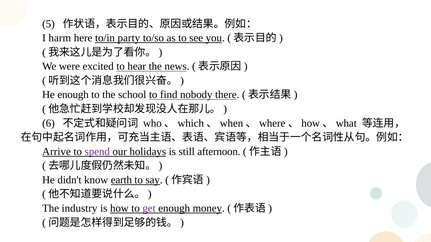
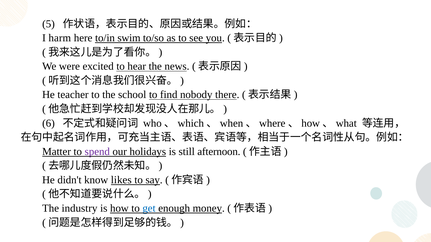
party: party -> swim
He enough: enough -> teacher
Arrive: Arrive -> Matter
earth: earth -> likes
get colour: purple -> blue
